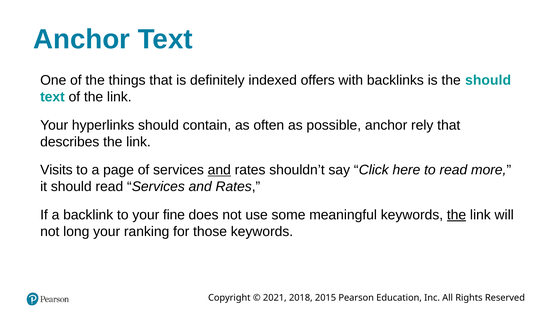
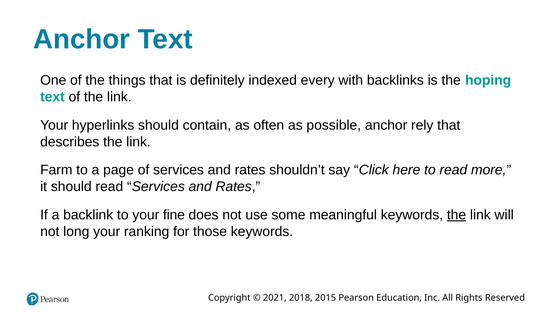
offers: offers -> every
the should: should -> hoping
Visits: Visits -> Farm
and at (219, 170) underline: present -> none
